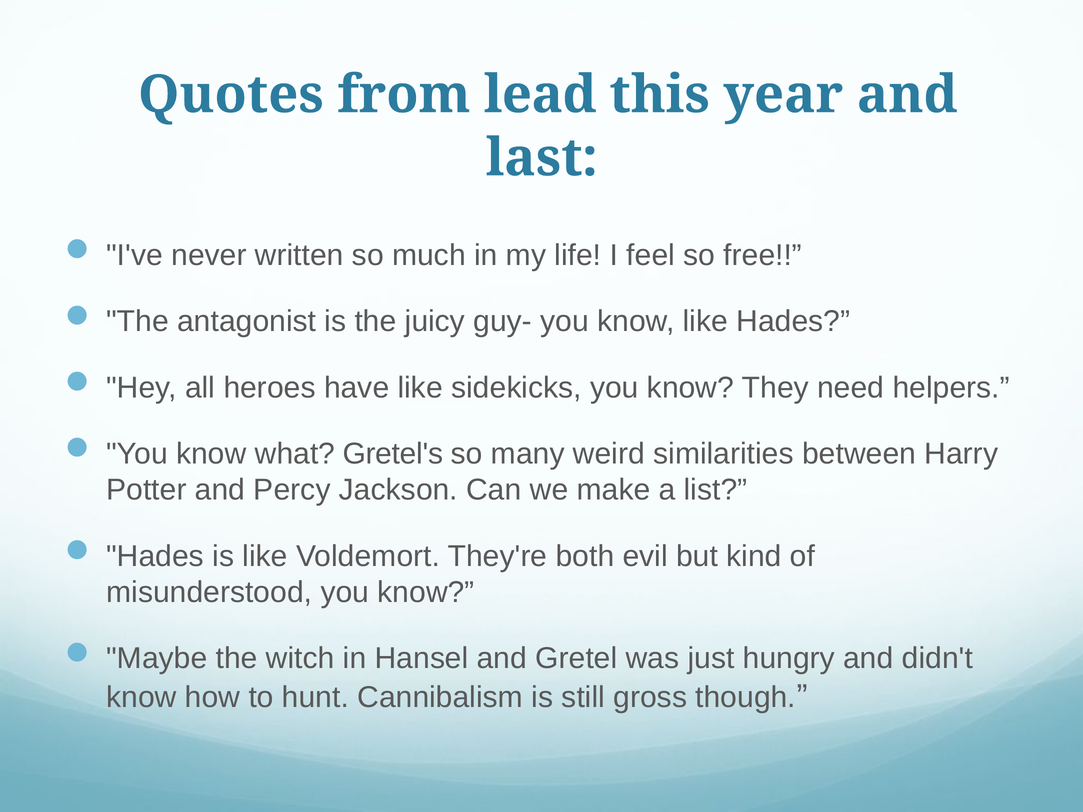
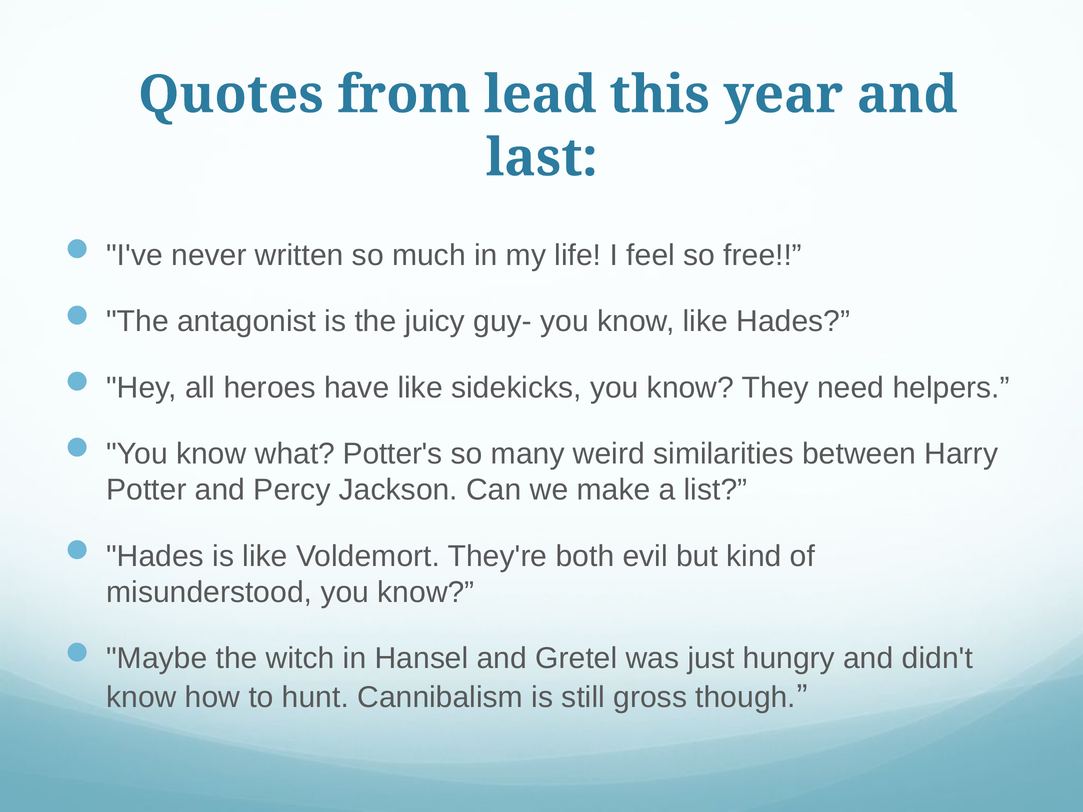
Gretel's: Gretel's -> Potter's
